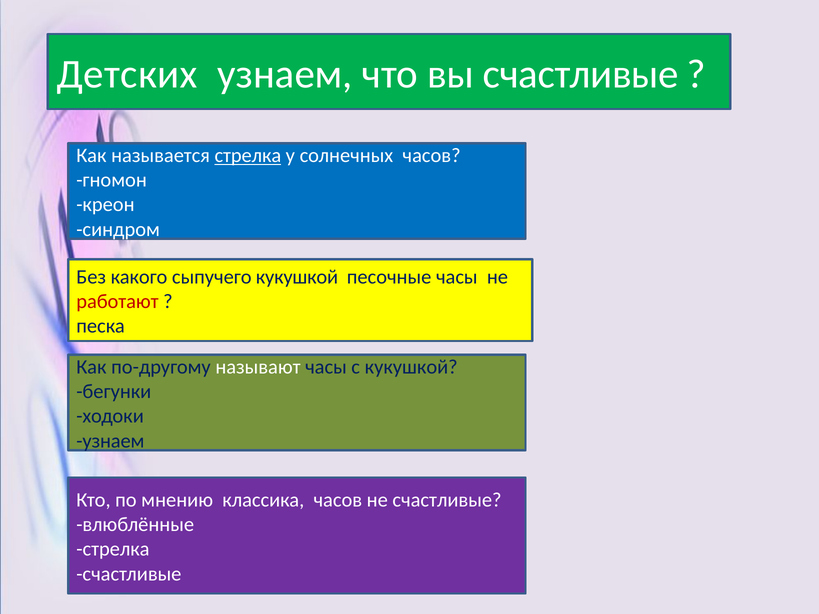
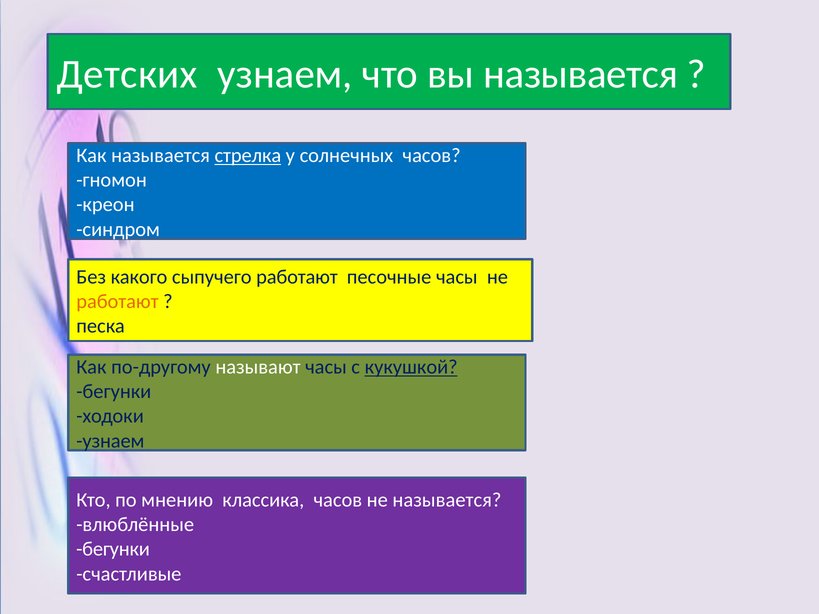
вы счастливые: счастливые -> называется
сыпучего кукушкой: кукушкой -> работают
работают at (117, 302) colour: red -> orange
кукушкой at (411, 367) underline: none -> present
не счастливые: счастливые -> называется
стрелка at (113, 549): стрелка -> бегунки
